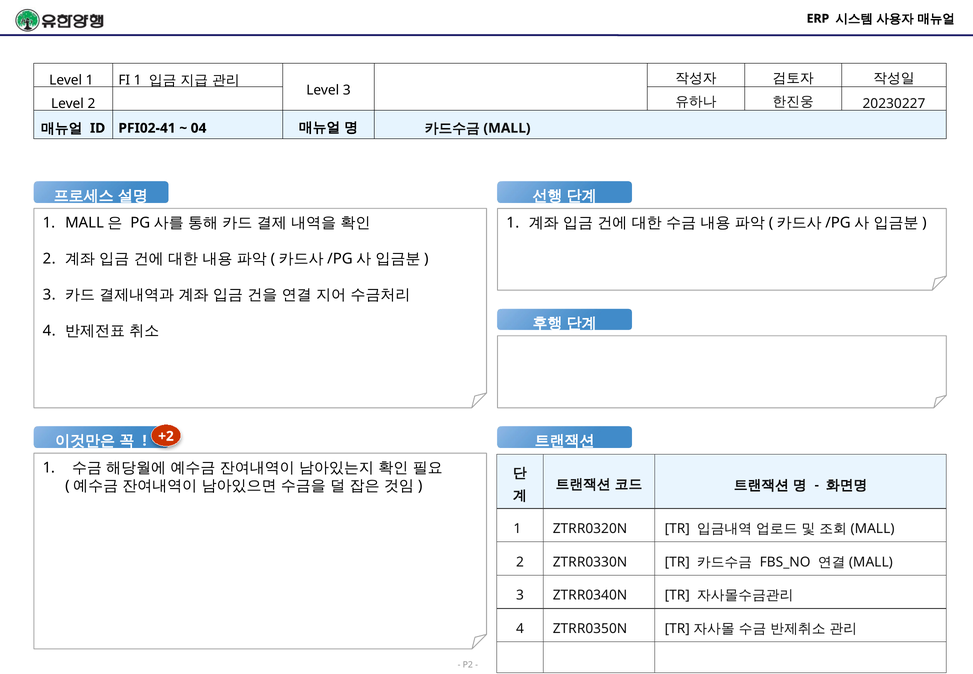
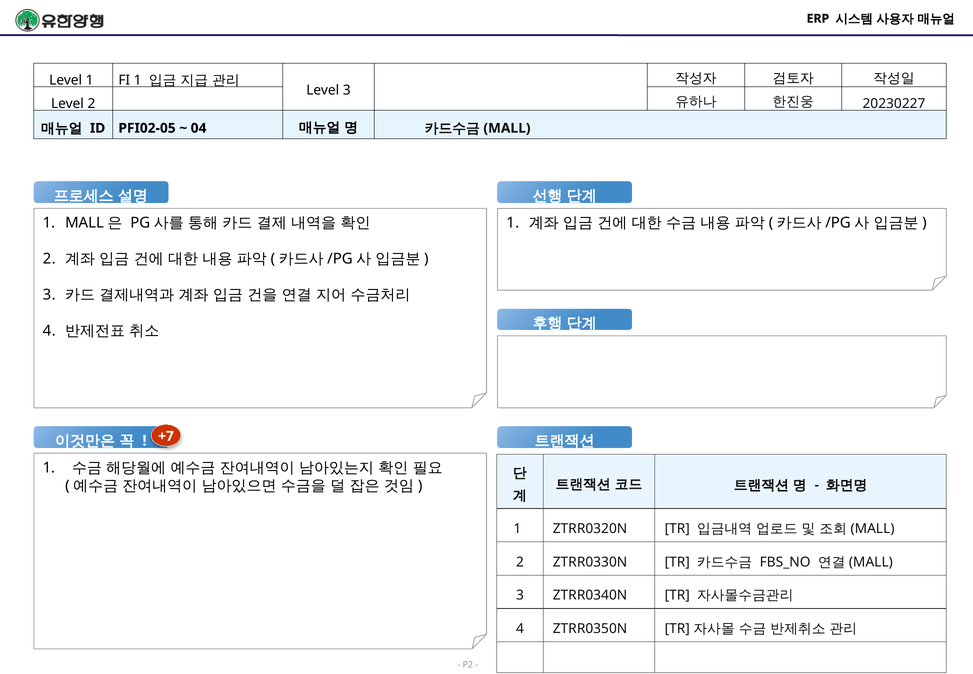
PFI02-41: PFI02-41 -> PFI02-05
+2: +2 -> +7
